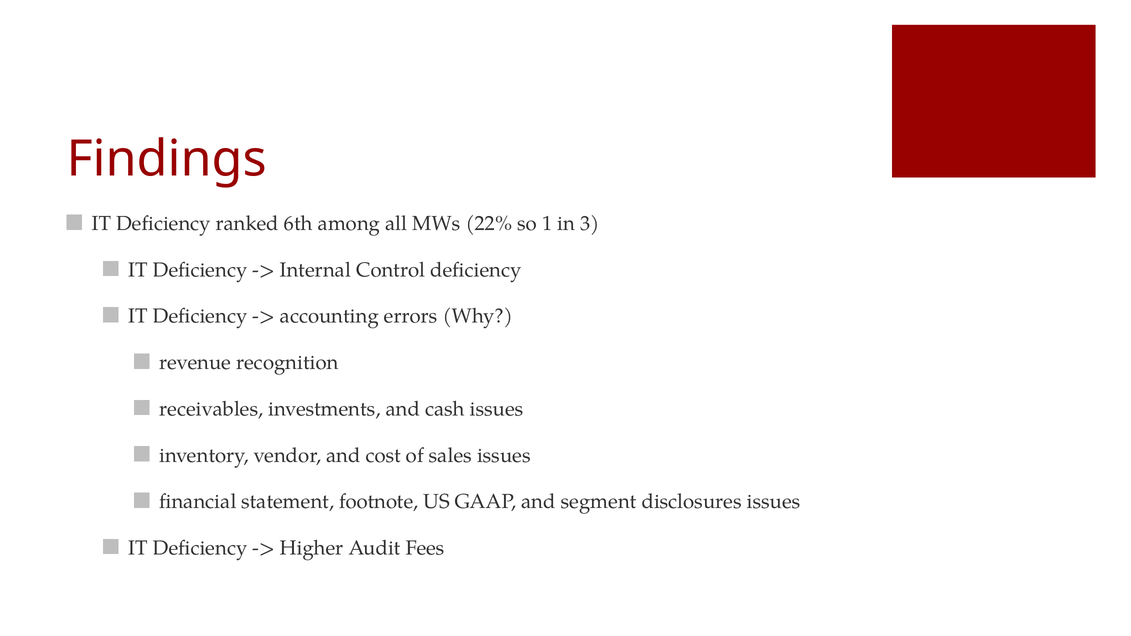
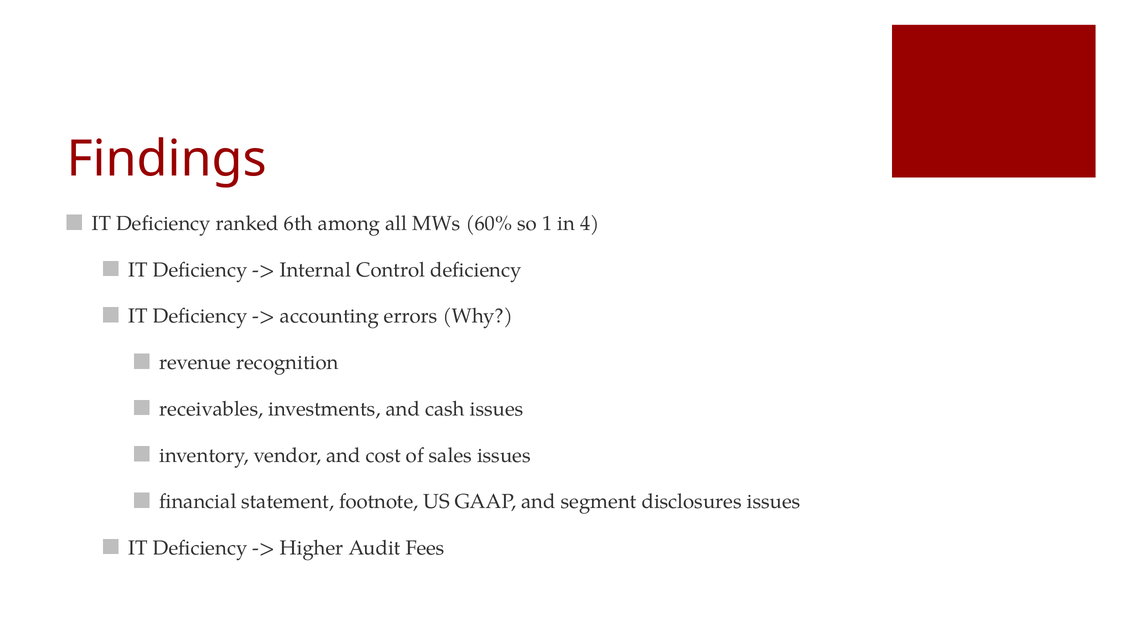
22%: 22% -> 60%
3: 3 -> 4
